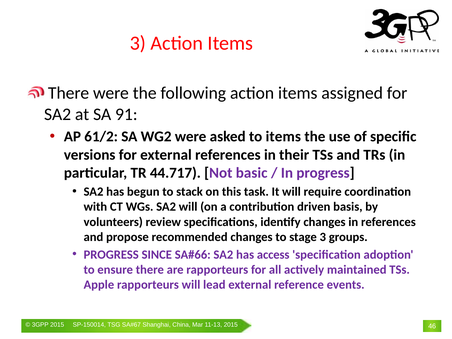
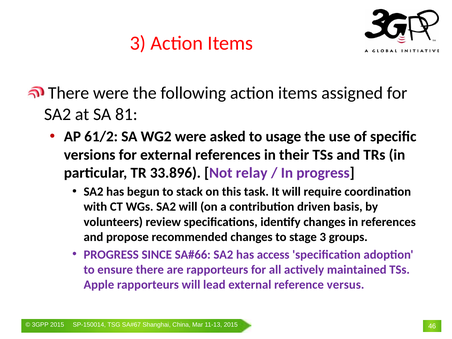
91: 91 -> 81
to items: items -> usage
44.717: 44.717 -> 33.896
basic: basic -> relay
events: events -> versus
